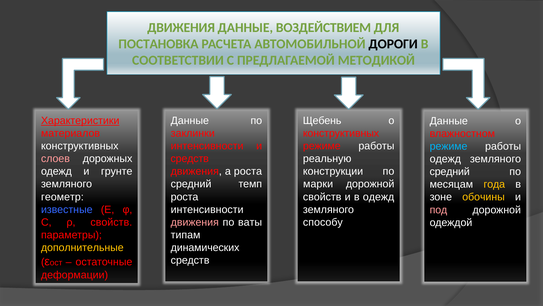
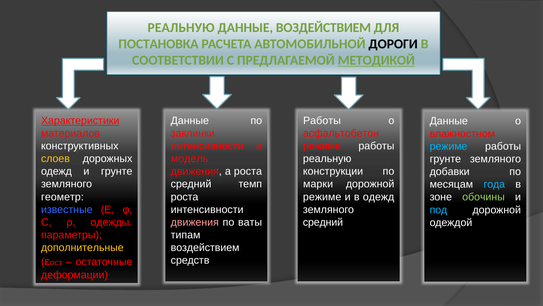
ДВИЖЕНИЯ at (181, 28): ДВИЖЕНИЯ -> РЕАЛЬНУЮ
МЕТОДИКОЙ underline: none -> present
Щебень at (322, 120): Щебень -> Работы
конструктивных at (341, 133): конструктивных -> асфальтобетон
слоев colour: pink -> yellow
средств at (190, 158): средств -> модель
одежд at (445, 159): одежд -> грунте
средний at (450, 171): средний -> добавки
года colour: yellow -> light blue
свойств at (322, 197): свойств -> режиме
обочины colour: yellow -> light green
под colour: pink -> light blue
ρ свойств: свойств -> одежды
способу at (323, 222): способу -> средний
динамических at (205, 247): динамических -> воздействием
